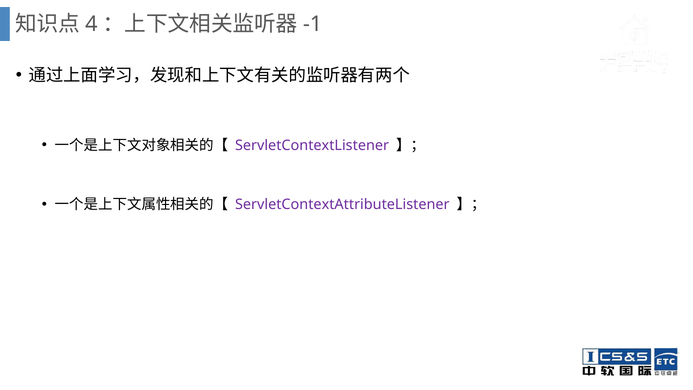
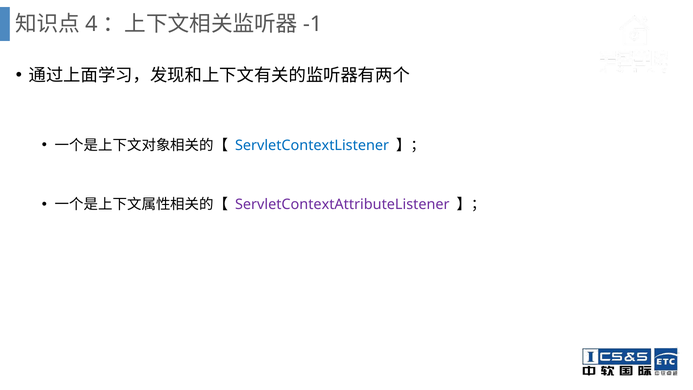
ServletContextListener colour: purple -> blue
